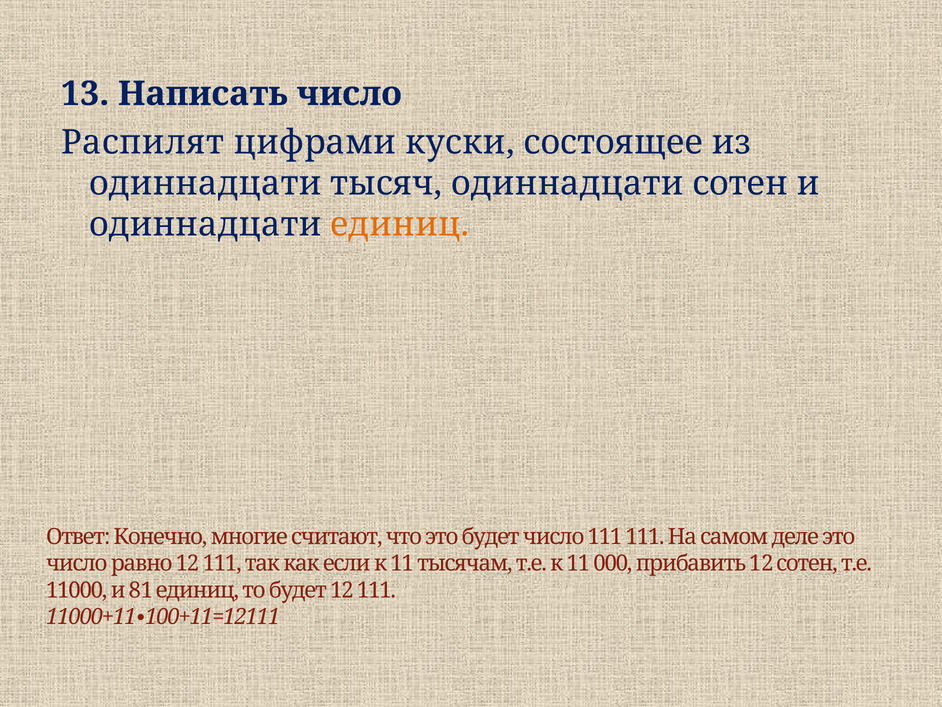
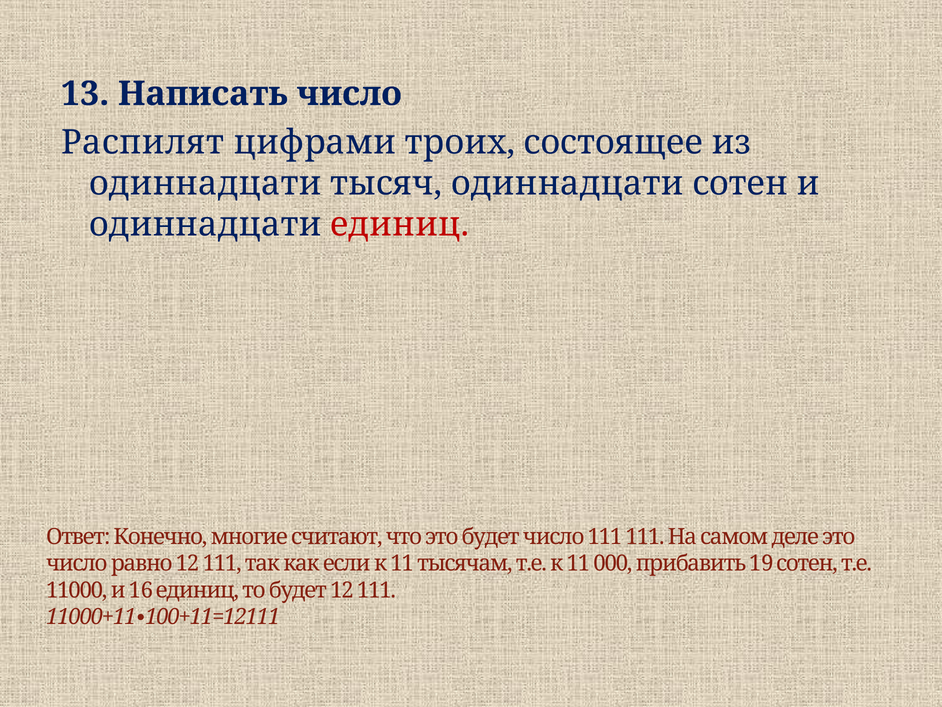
куски: куски -> троих
единиц at (400, 224) colour: orange -> red
прибавить 12: 12 -> 19
81: 81 -> 16
